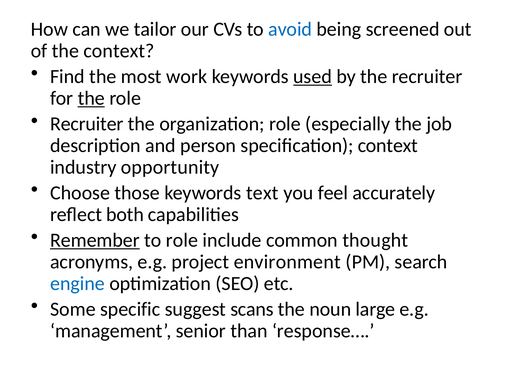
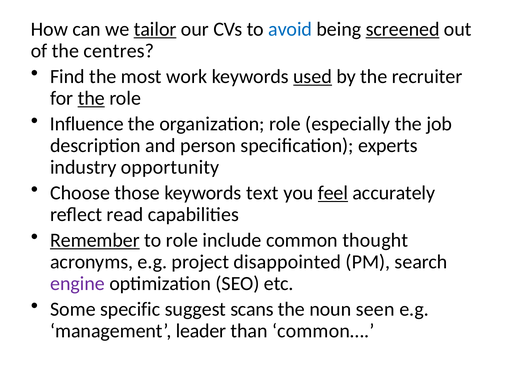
tailor underline: none -> present
screened underline: none -> present
the context: context -> centres
Recruiter at (87, 124): Recruiter -> Influence
specification context: context -> experts
feel underline: none -> present
both: both -> read
environment: environment -> disappointed
engine colour: blue -> purple
large: large -> seen
senior: senior -> leader
response…: response… -> common…
